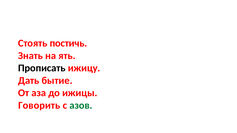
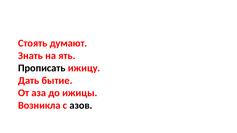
постичь: постичь -> думают
Говорить: Говорить -> Возникла
азов colour: green -> black
